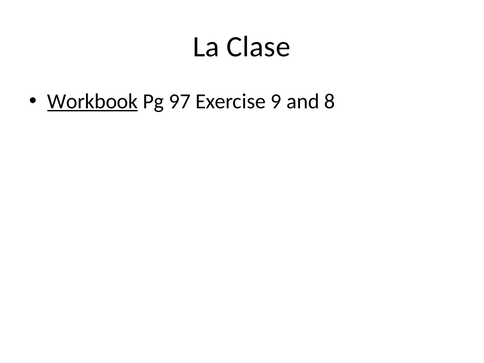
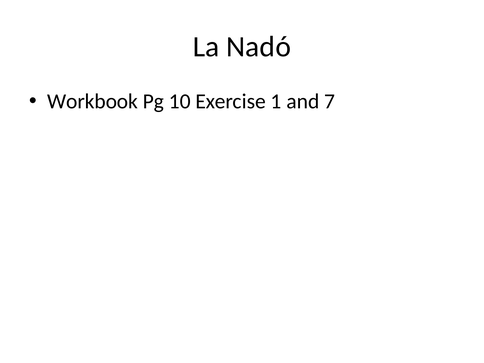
Clase: Clase -> Nadó
Workbook underline: present -> none
97: 97 -> 10
9: 9 -> 1
8: 8 -> 7
